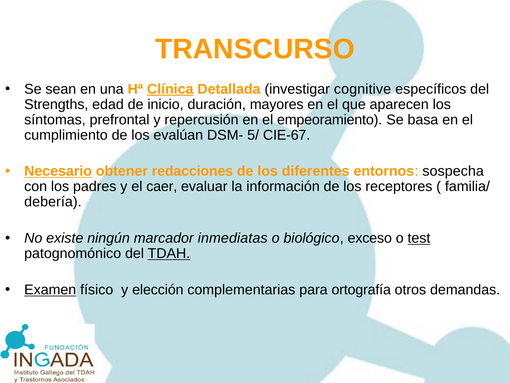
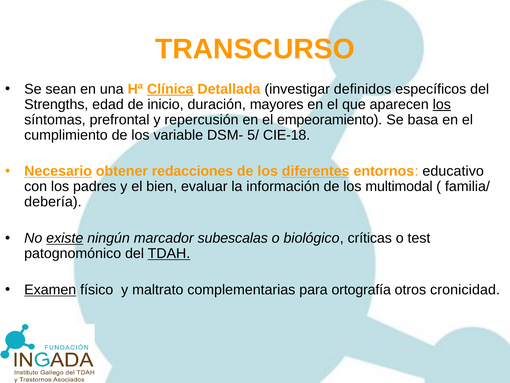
cognitive: cognitive -> definidos
los at (442, 104) underline: none -> present
evalúan: evalúan -> variable
CIE-67: CIE-67 -> CIE-18
diferentes underline: none -> present
sospecha: sospecha -> educativo
caer: caer -> bien
receptores: receptores -> multimodal
existe underline: none -> present
inmediatas: inmediatas -> subescalas
exceso: exceso -> críticas
test underline: present -> none
elección: elección -> maltrato
demandas: demandas -> cronicidad
